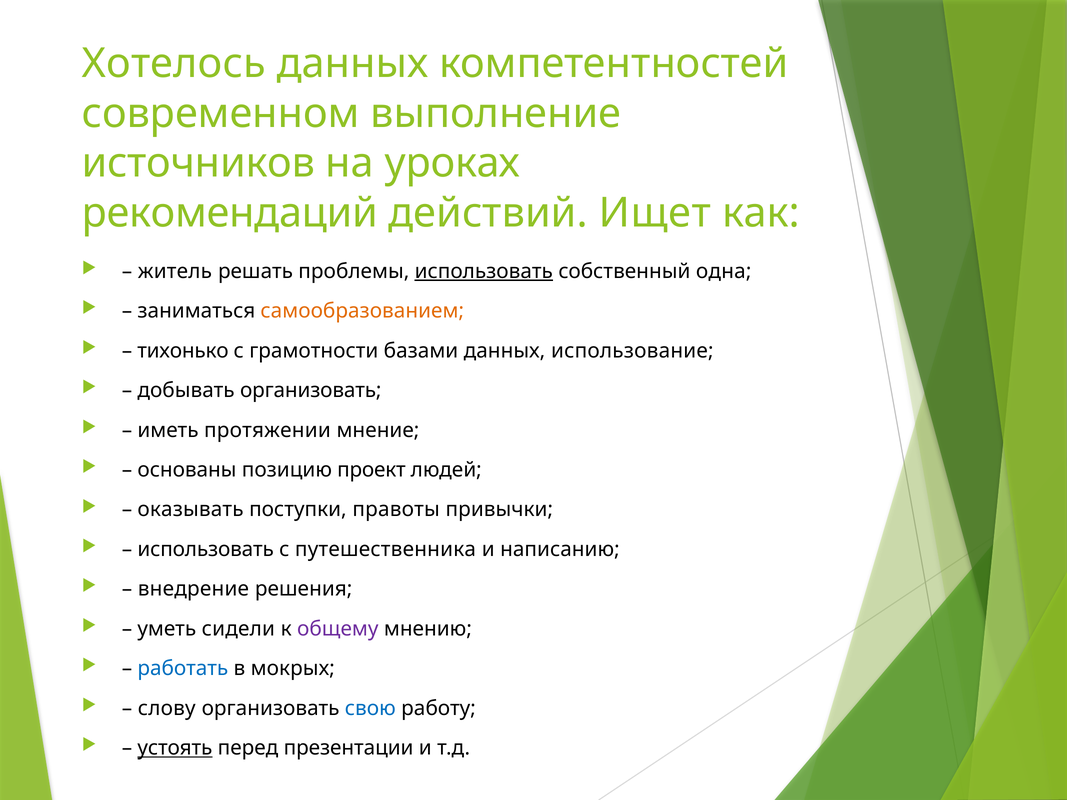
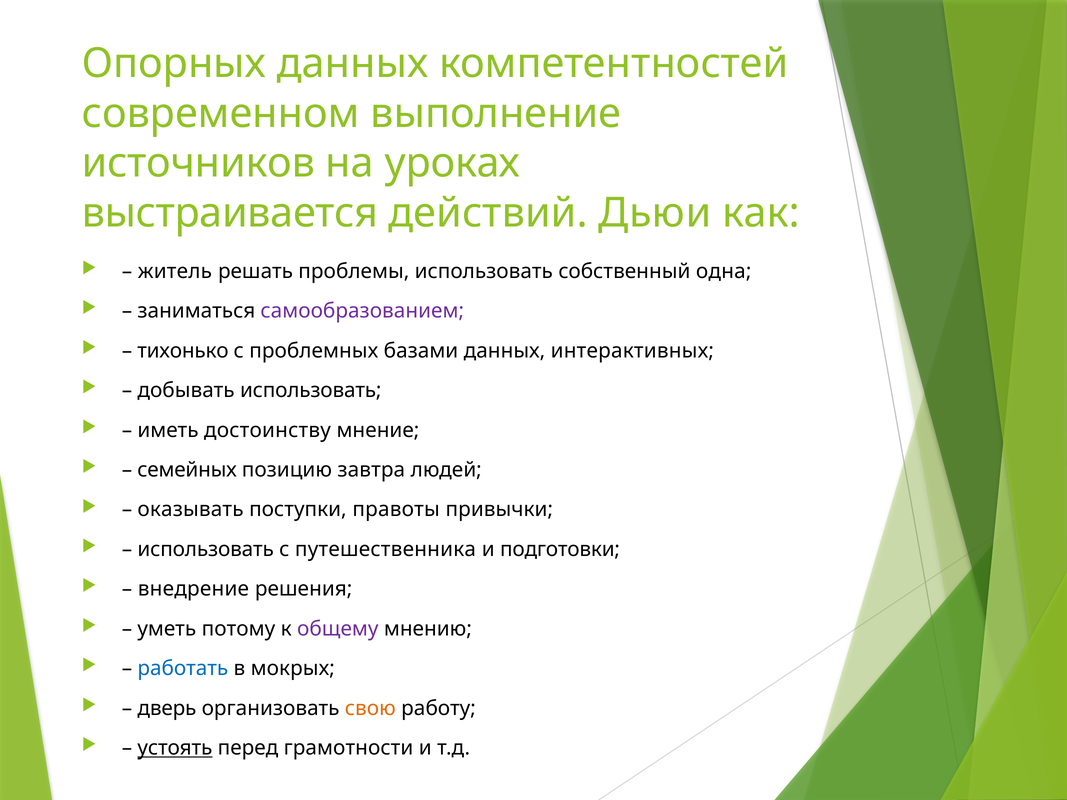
Хотелось: Хотелось -> Опорных
рекомендаций: рекомендаций -> выстраивается
Ищет: Ищет -> Дьюи
использовать at (484, 271) underline: present -> none
самообразованием colour: orange -> purple
грамотности: грамотности -> проблемных
использование: использование -> интерактивных
добывать организовать: организовать -> использовать
протяжении: протяжении -> достоинству
основаны: основаны -> семейных
проект: проект -> завтра
написанию: написанию -> подготовки
сидели: сидели -> потому
слову: слову -> дверь
свою colour: blue -> orange
презентации: презентации -> грамотности
